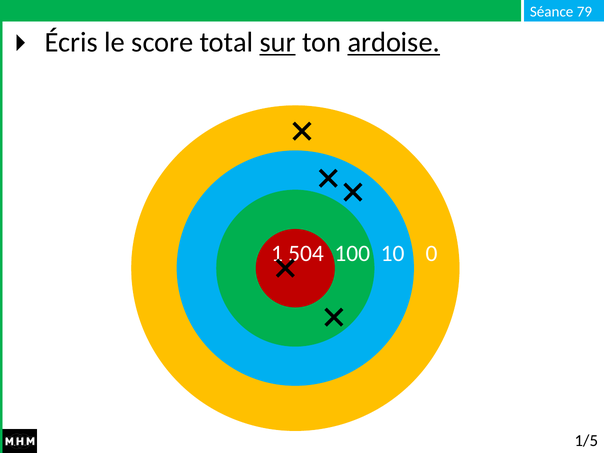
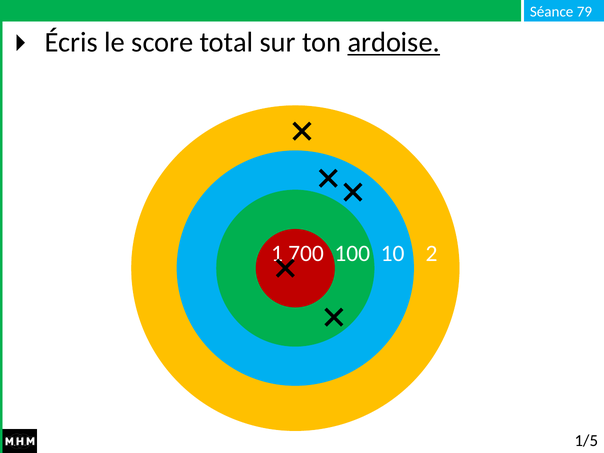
sur underline: present -> none
504: 504 -> 700
0: 0 -> 2
